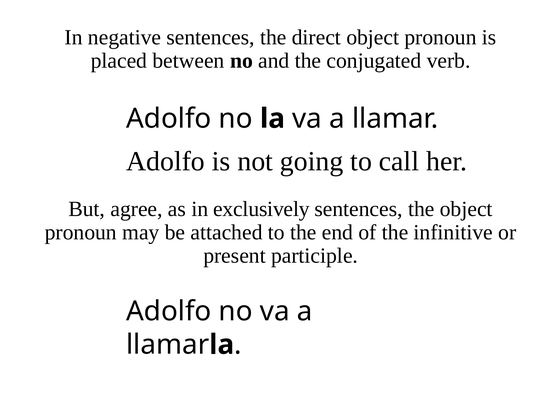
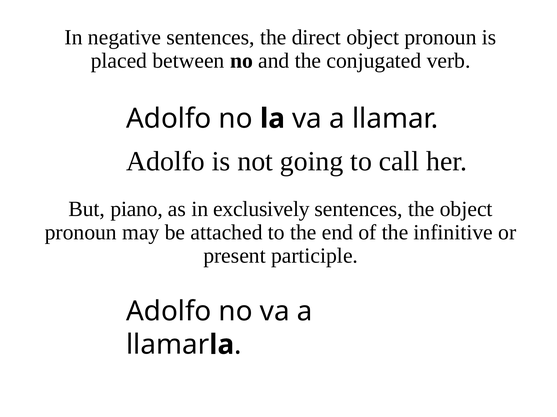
agree: agree -> piano
